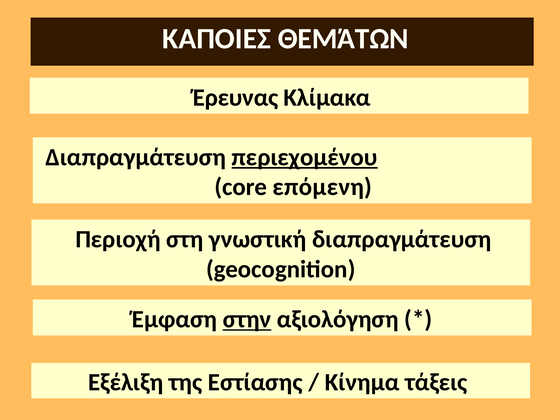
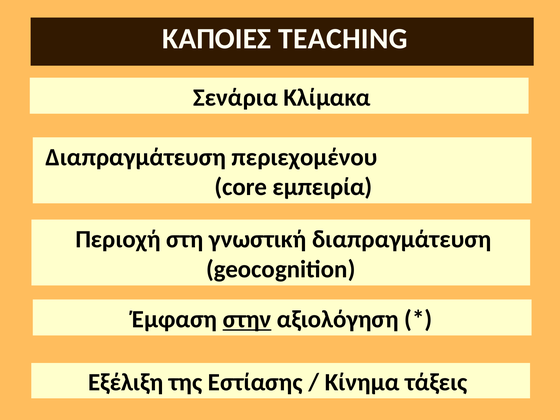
ΘΕΜΆΤΩΝ: ΘΕΜΆΤΩΝ -> TEACHING
Έρευνας: Έρευνας -> Σενάρια
περιεχομένου underline: present -> none
επόμενη: επόμενη -> εμπειρία
